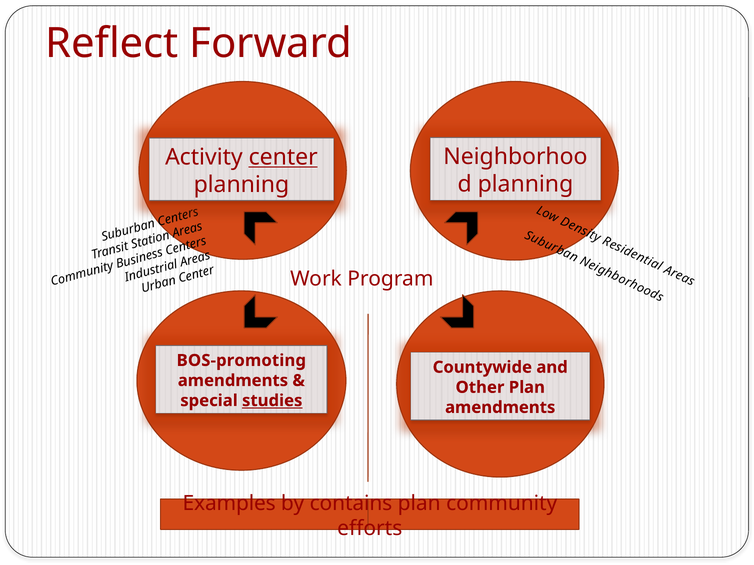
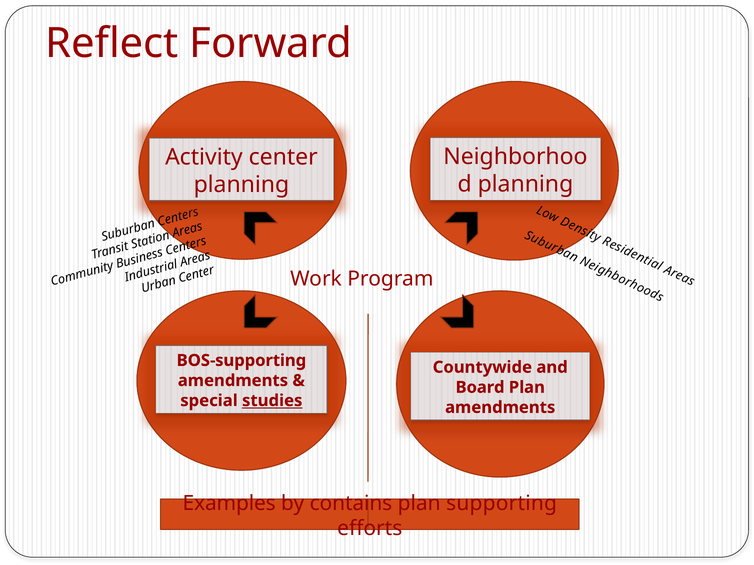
center at (283, 157) underline: present -> none
BOS-promoting: BOS-promoting -> BOS-supporting
Other: Other -> Board
community: community -> supporting
